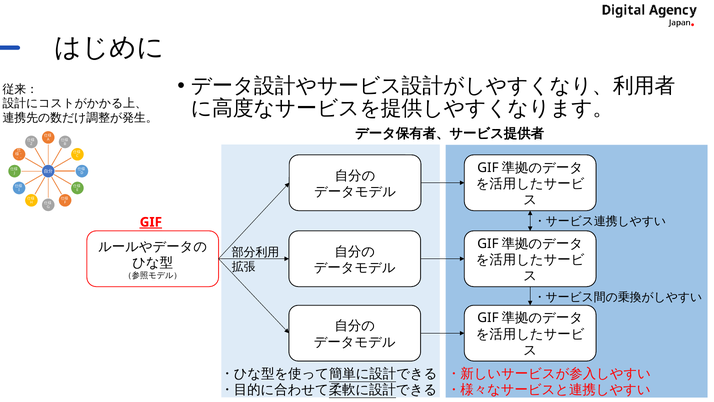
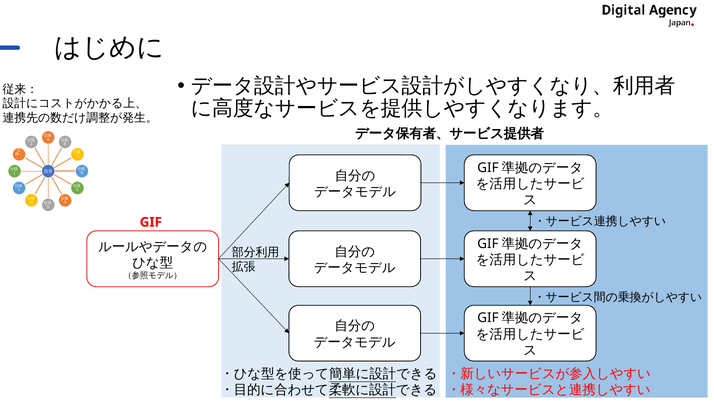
GIF underline: present -> none
